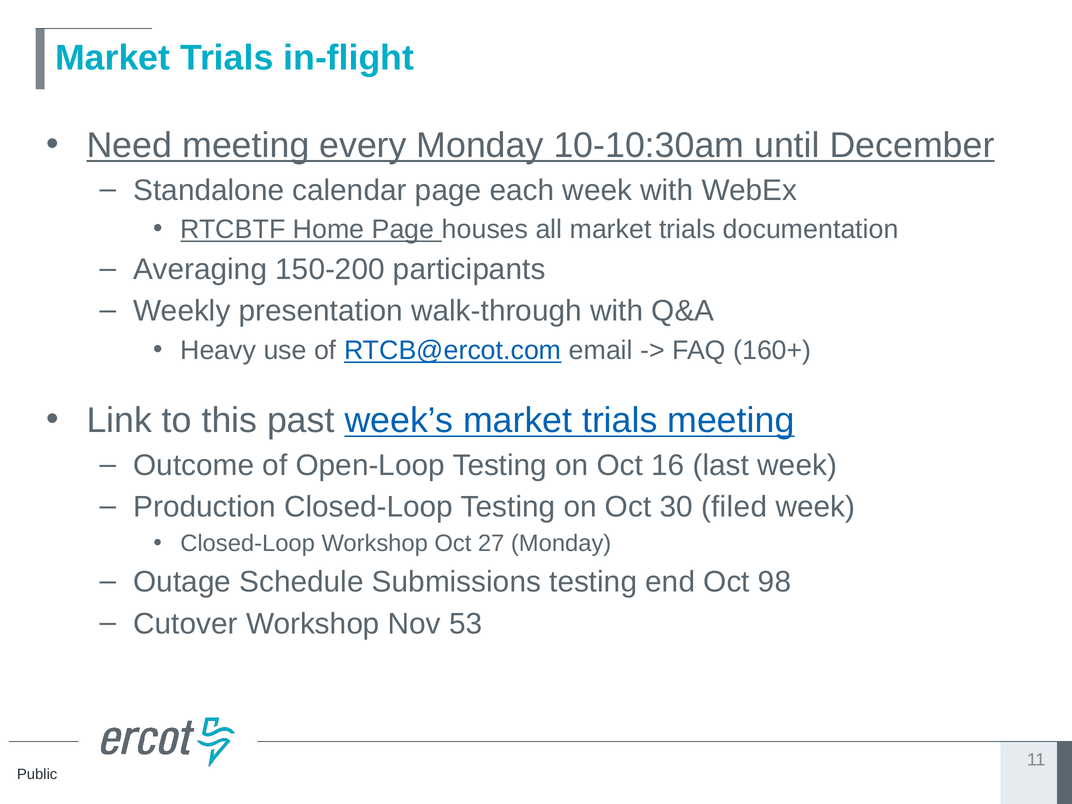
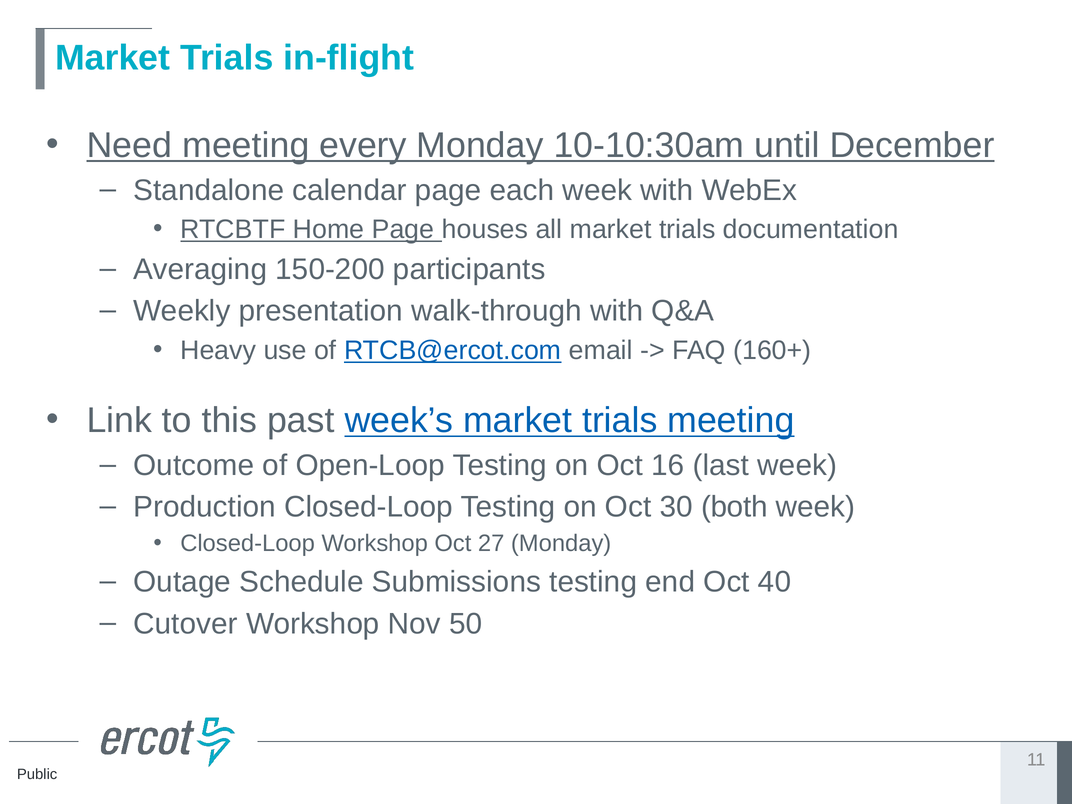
filed: filed -> both
98: 98 -> 40
53: 53 -> 50
